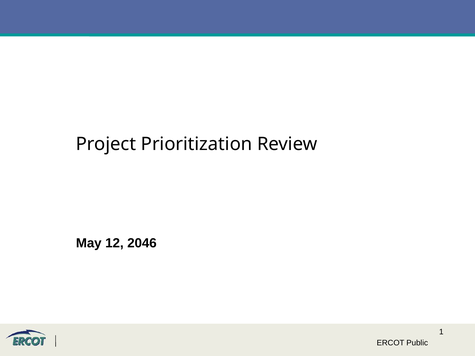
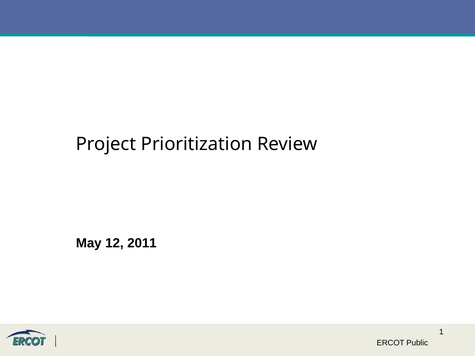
2046: 2046 -> 2011
